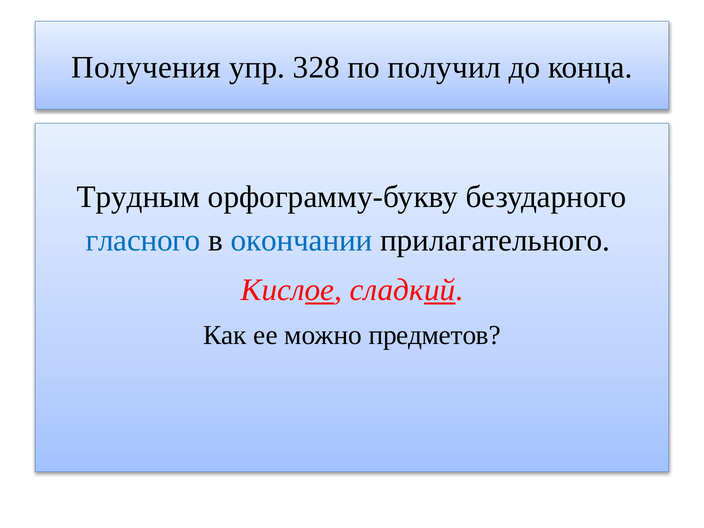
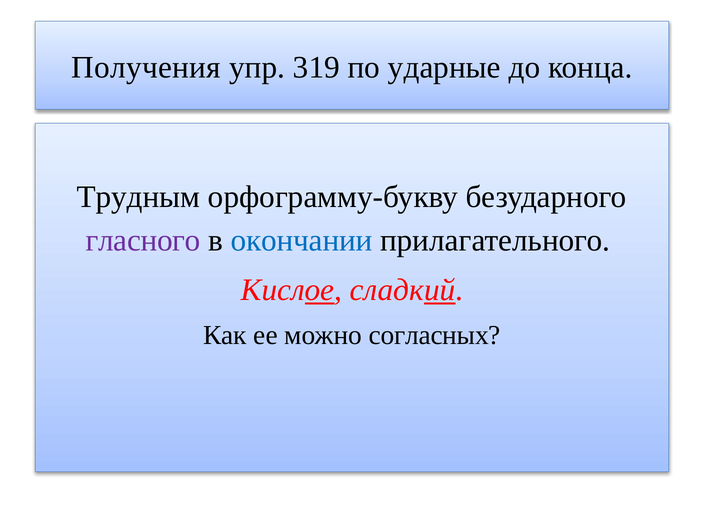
328: 328 -> 319
получил: получил -> ударные
гласного colour: blue -> purple
предметов: предметов -> согласных
